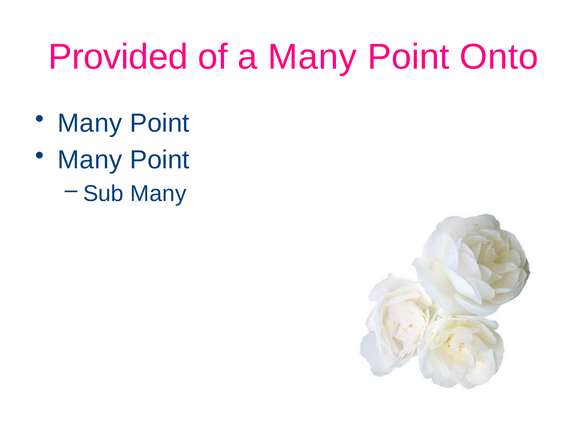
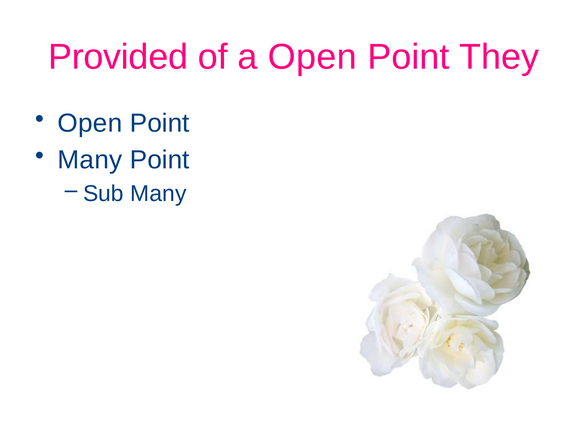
a Many: Many -> Open
Onto: Onto -> They
Many at (90, 123): Many -> Open
